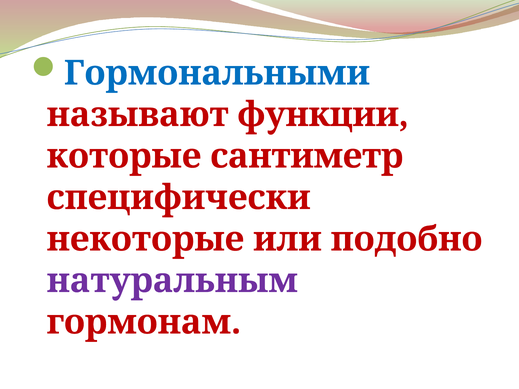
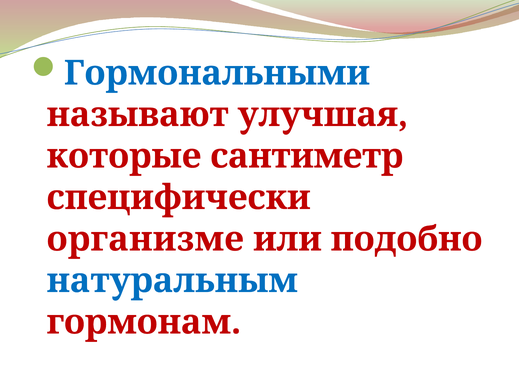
функции: функции -> улучшая
некоторые: некоторые -> организме
натуральным colour: purple -> blue
